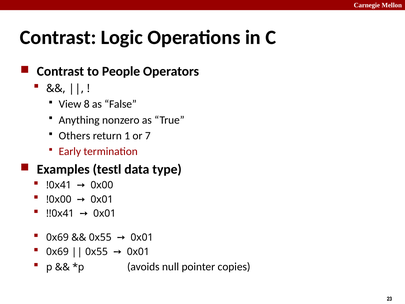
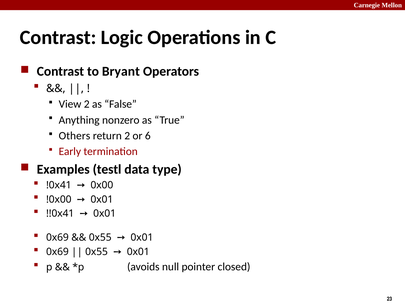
People: People -> Bryant
View 8: 8 -> 2
return 1: 1 -> 2
7: 7 -> 6
copies: copies -> closed
